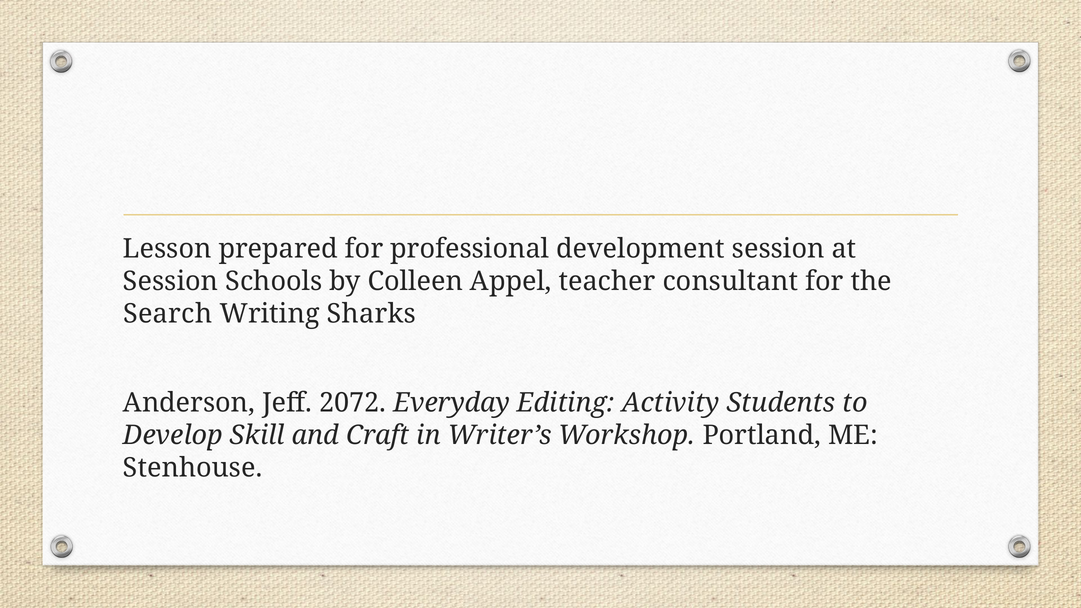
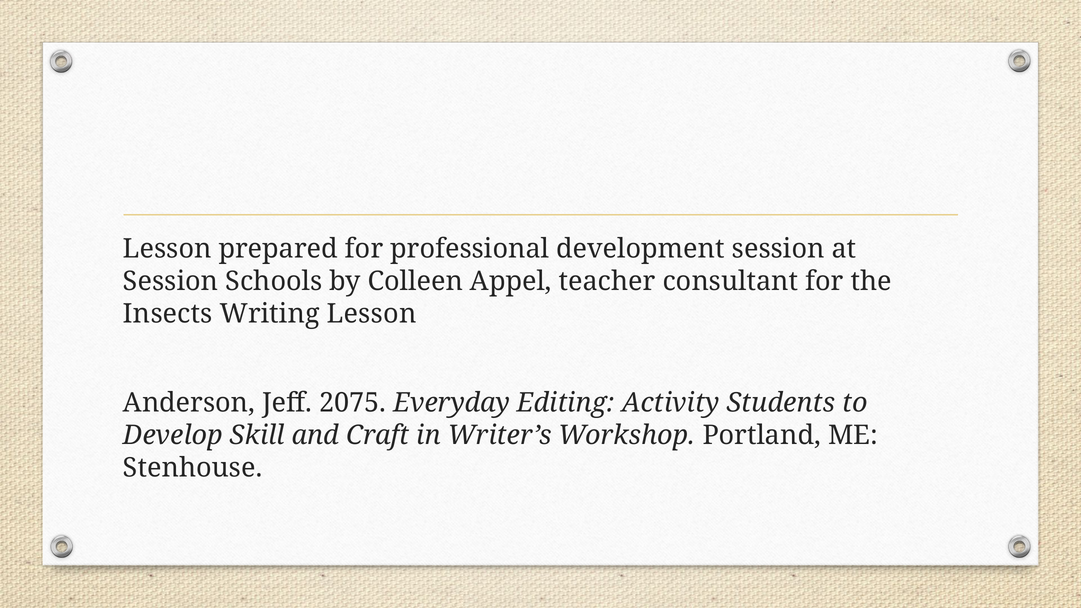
Search: Search -> Insects
Writing Sharks: Sharks -> Lesson
2072: 2072 -> 2075
